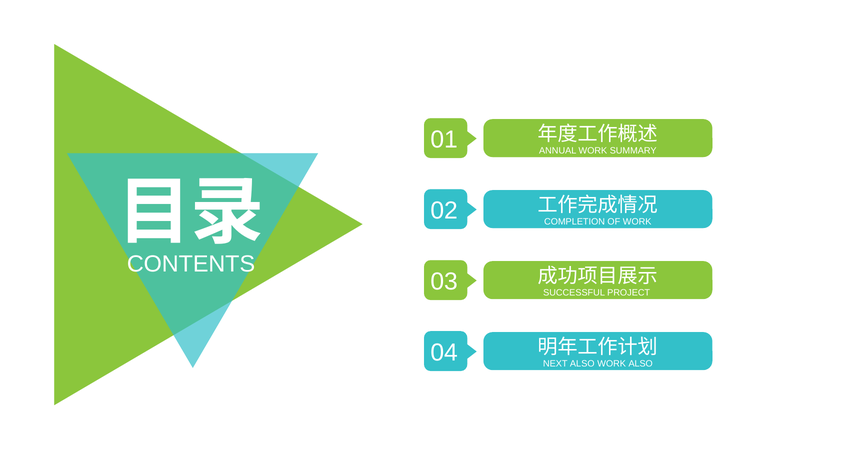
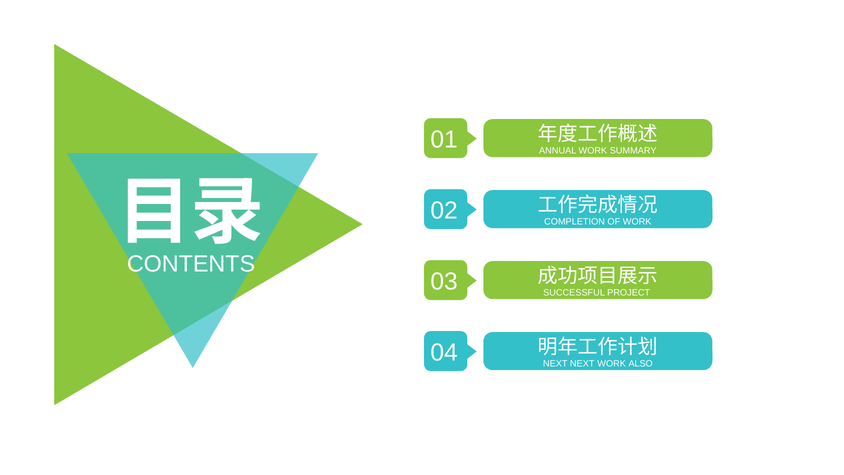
NEXT ALSO: ALSO -> NEXT
